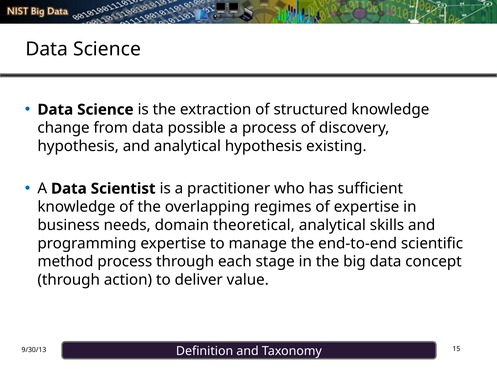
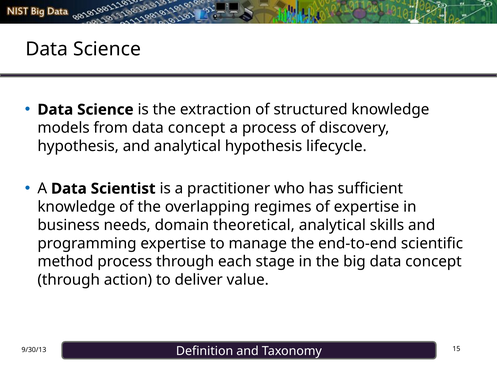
change: change -> models
from data possible: possible -> concept
existing: existing -> lifecycle
